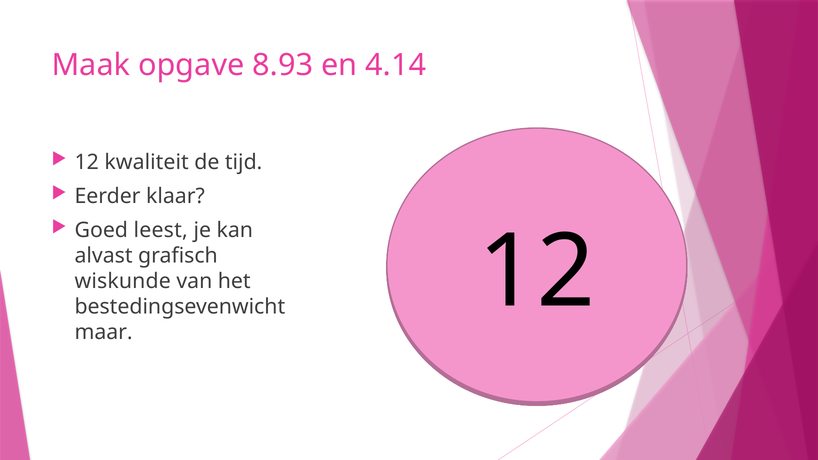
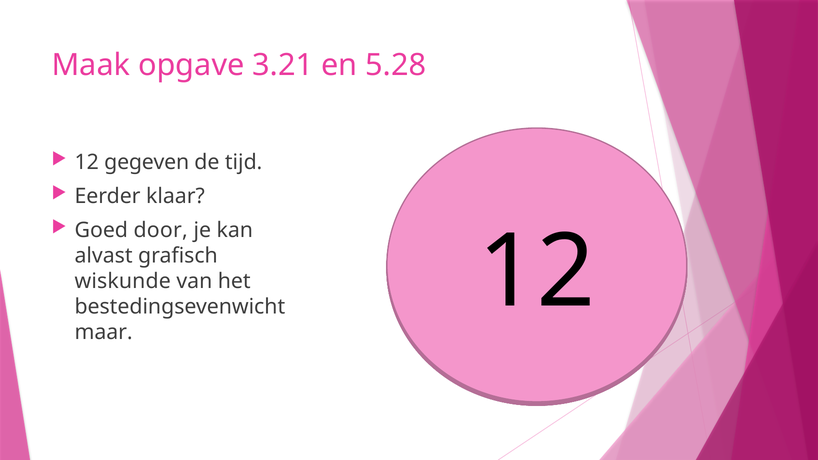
8.93: 8.93 -> 3.21
4.14: 4.14 -> 5.28
kwaliteit: kwaliteit -> gegeven
leest: leest -> door
